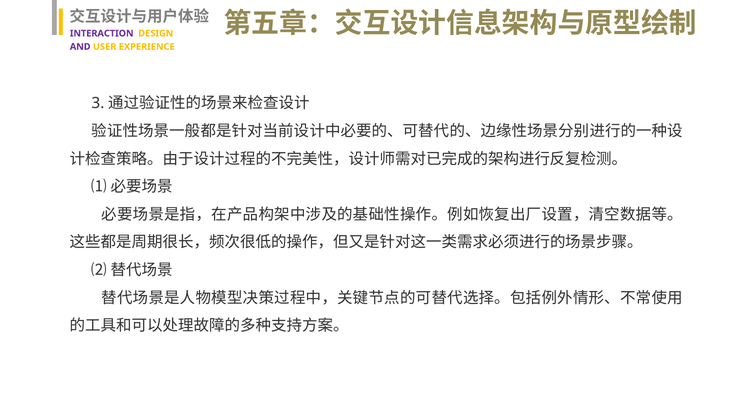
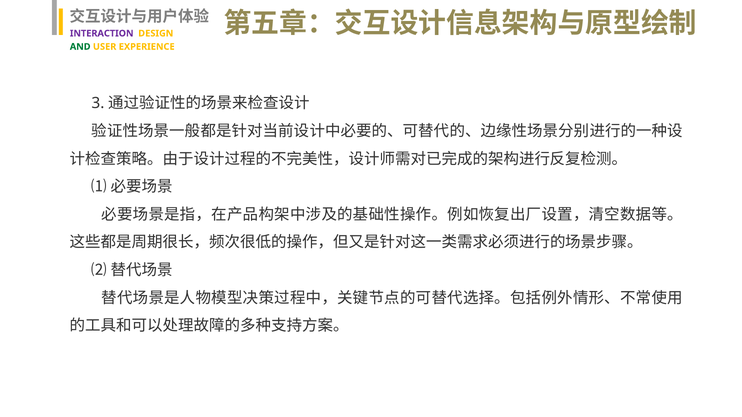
AND colour: purple -> green
